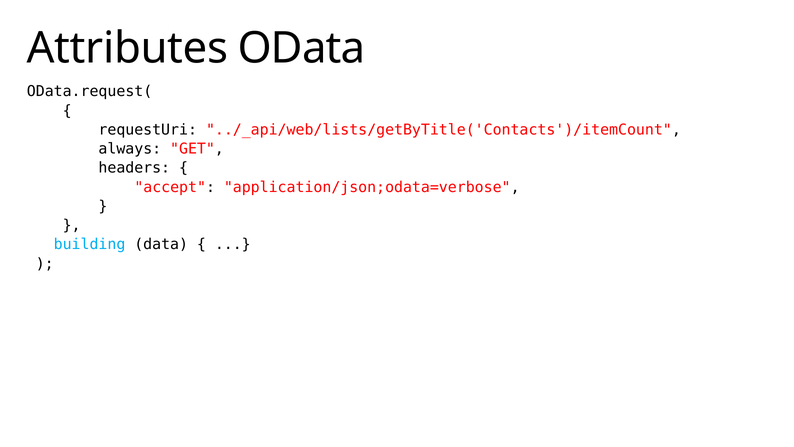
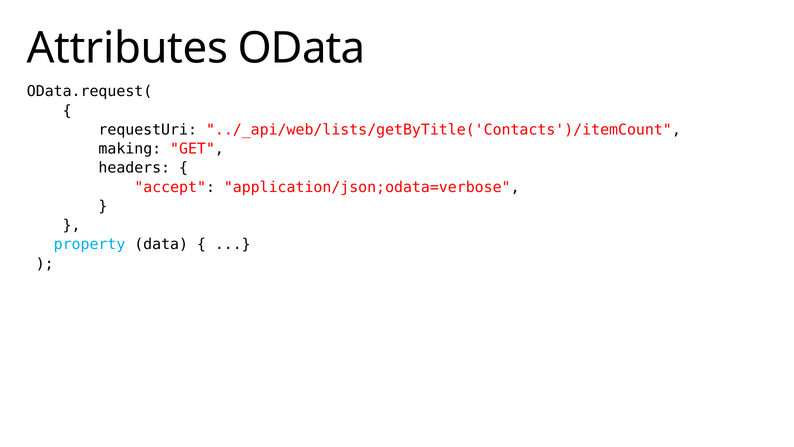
always: always -> making
building: building -> property
